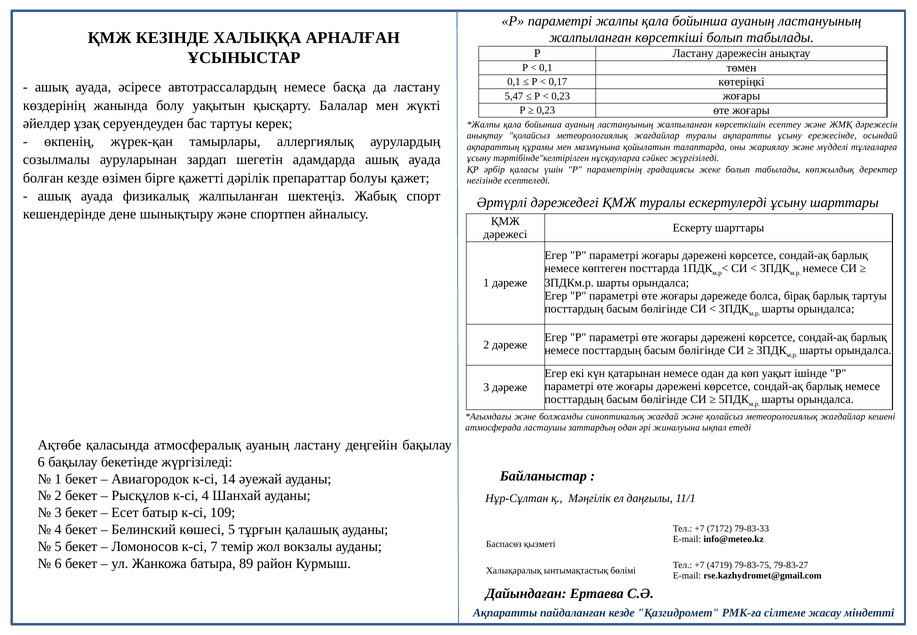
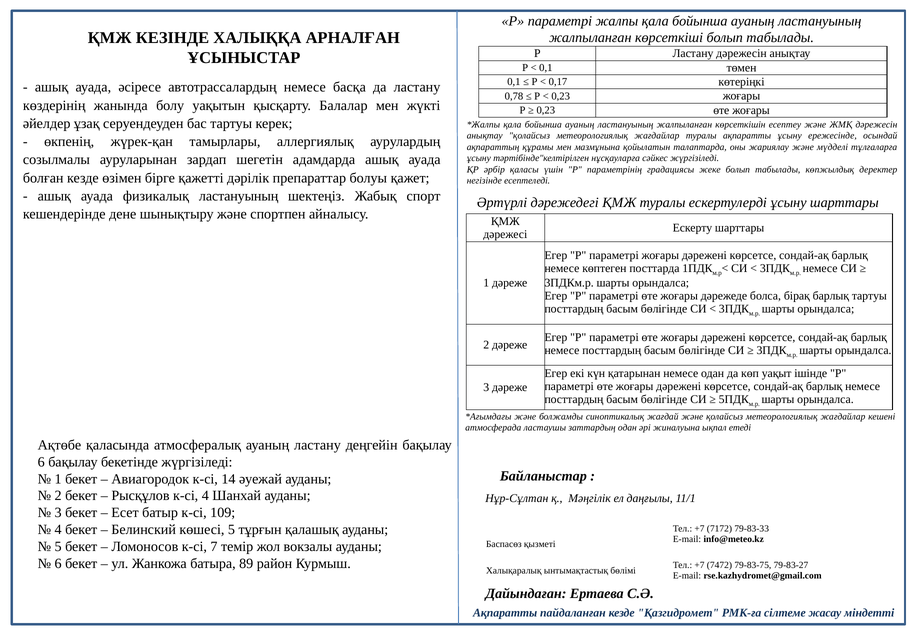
5,47: 5,47 -> 0,78
физикалық жалпыланған: жалпыланған -> ластануының
4719: 4719 -> 7472
